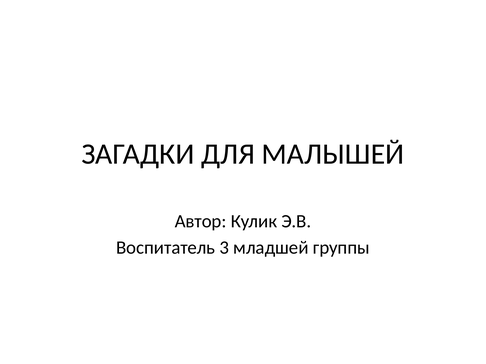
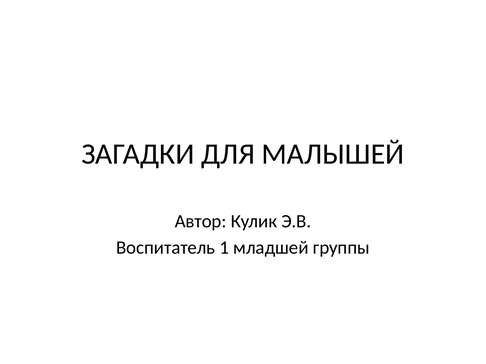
3: 3 -> 1
